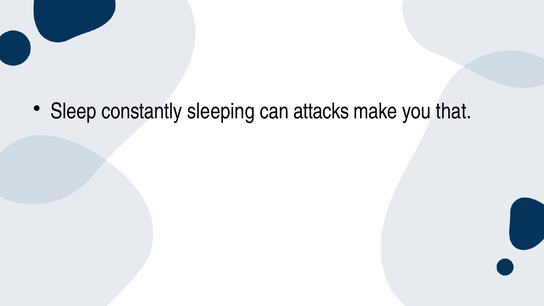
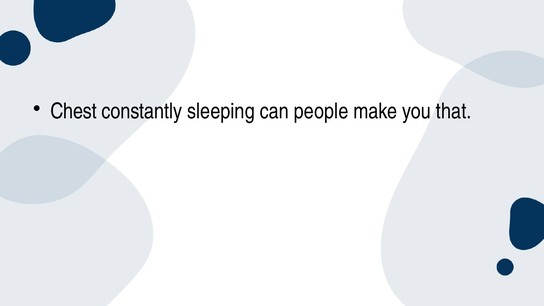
Sleep: Sleep -> Chest
attacks: attacks -> people
